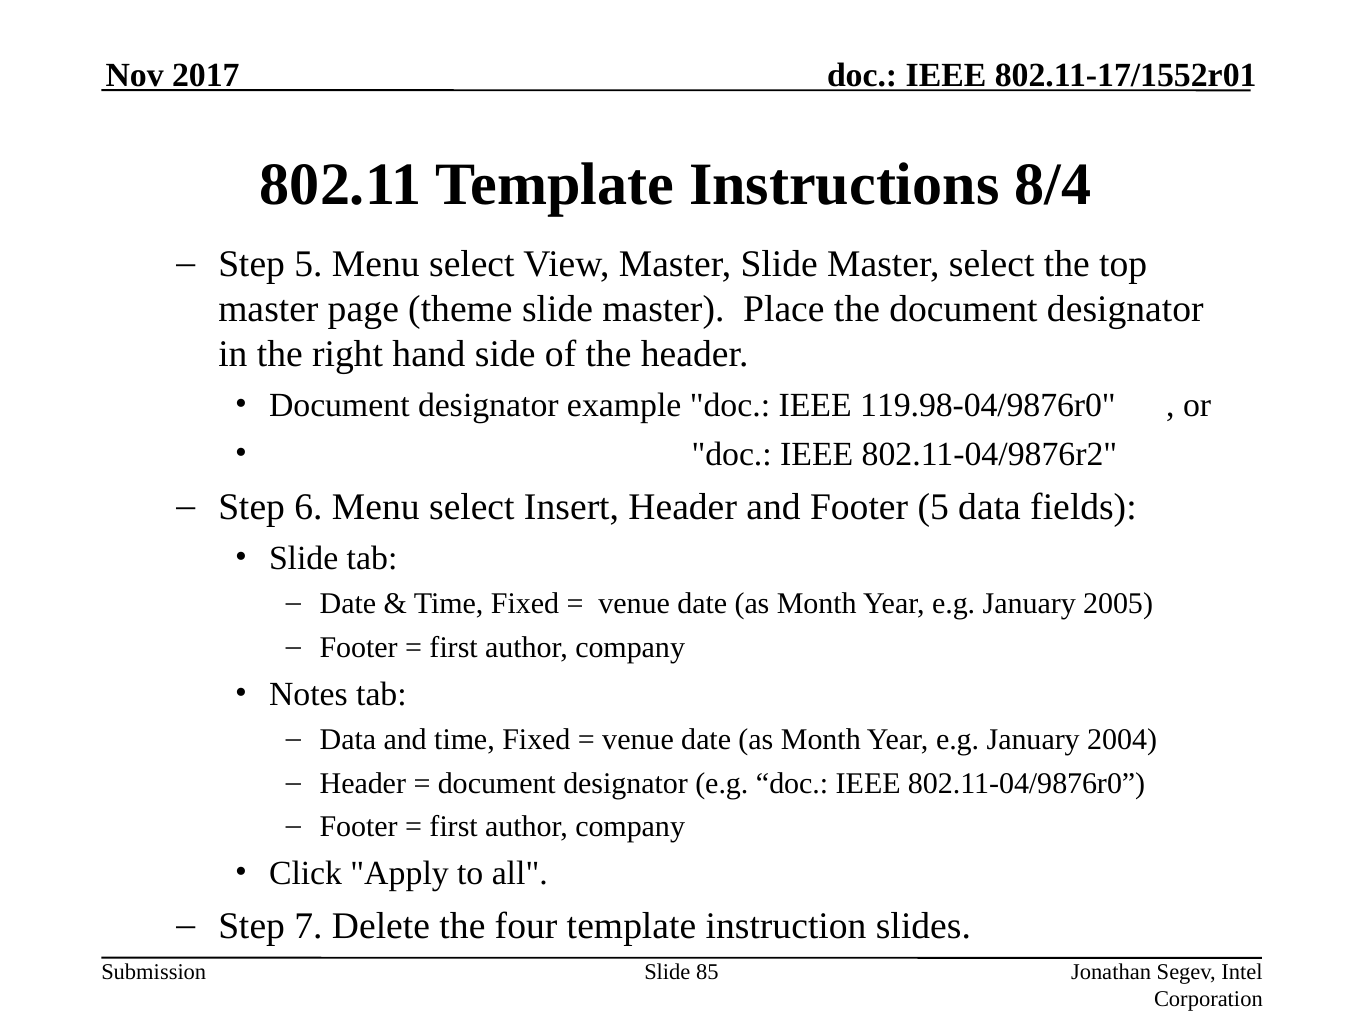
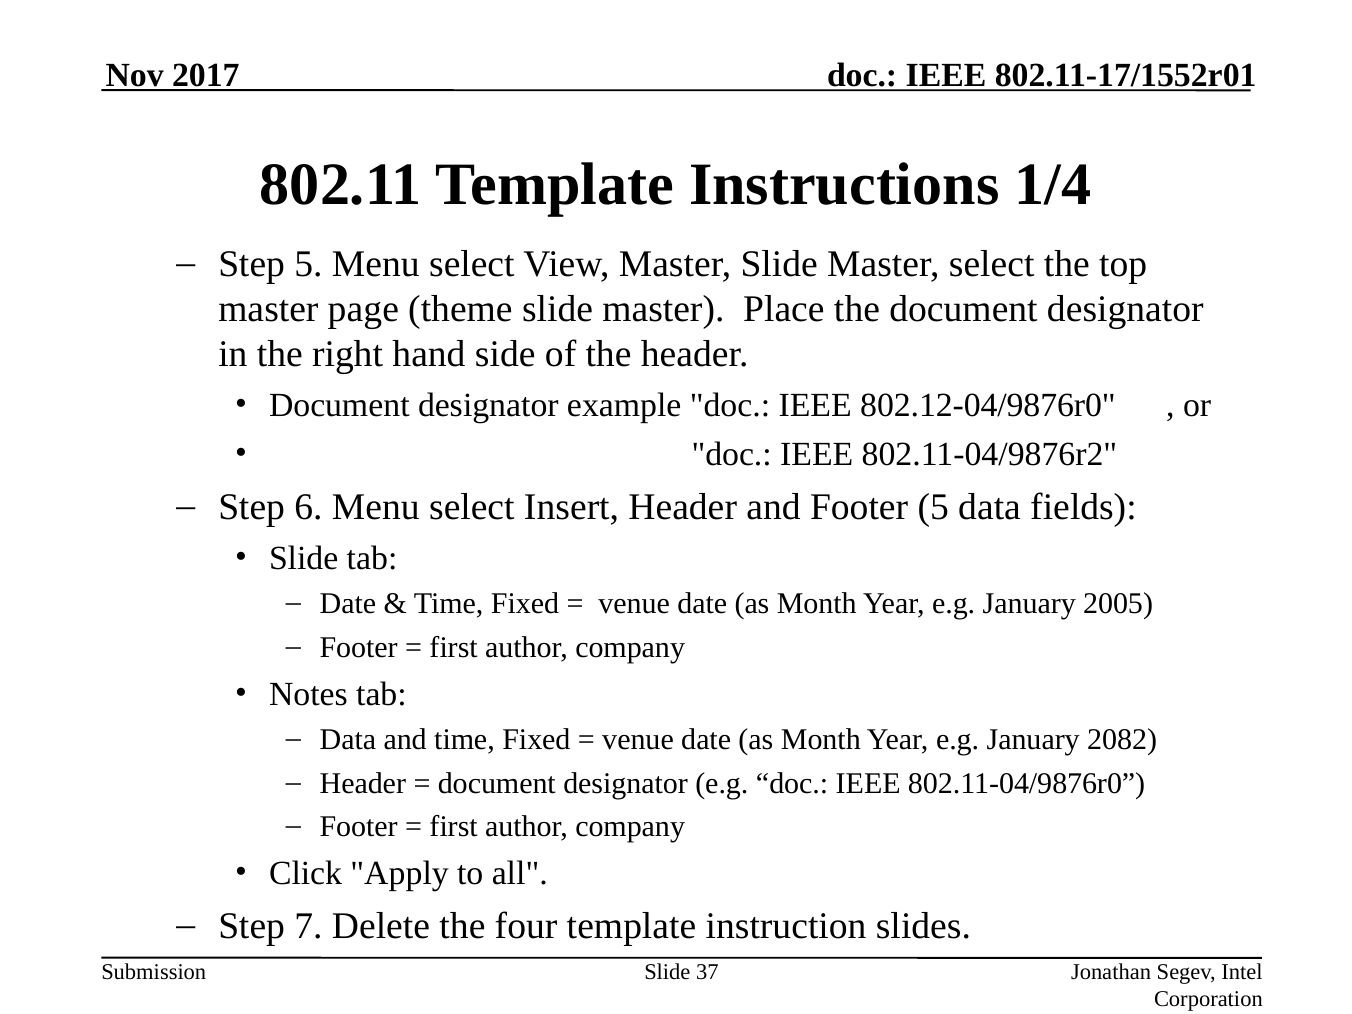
8/4: 8/4 -> 1/4
119.98-04/9876r0: 119.98-04/9876r0 -> 802.12-04/9876r0
2004: 2004 -> 2082
85: 85 -> 37
